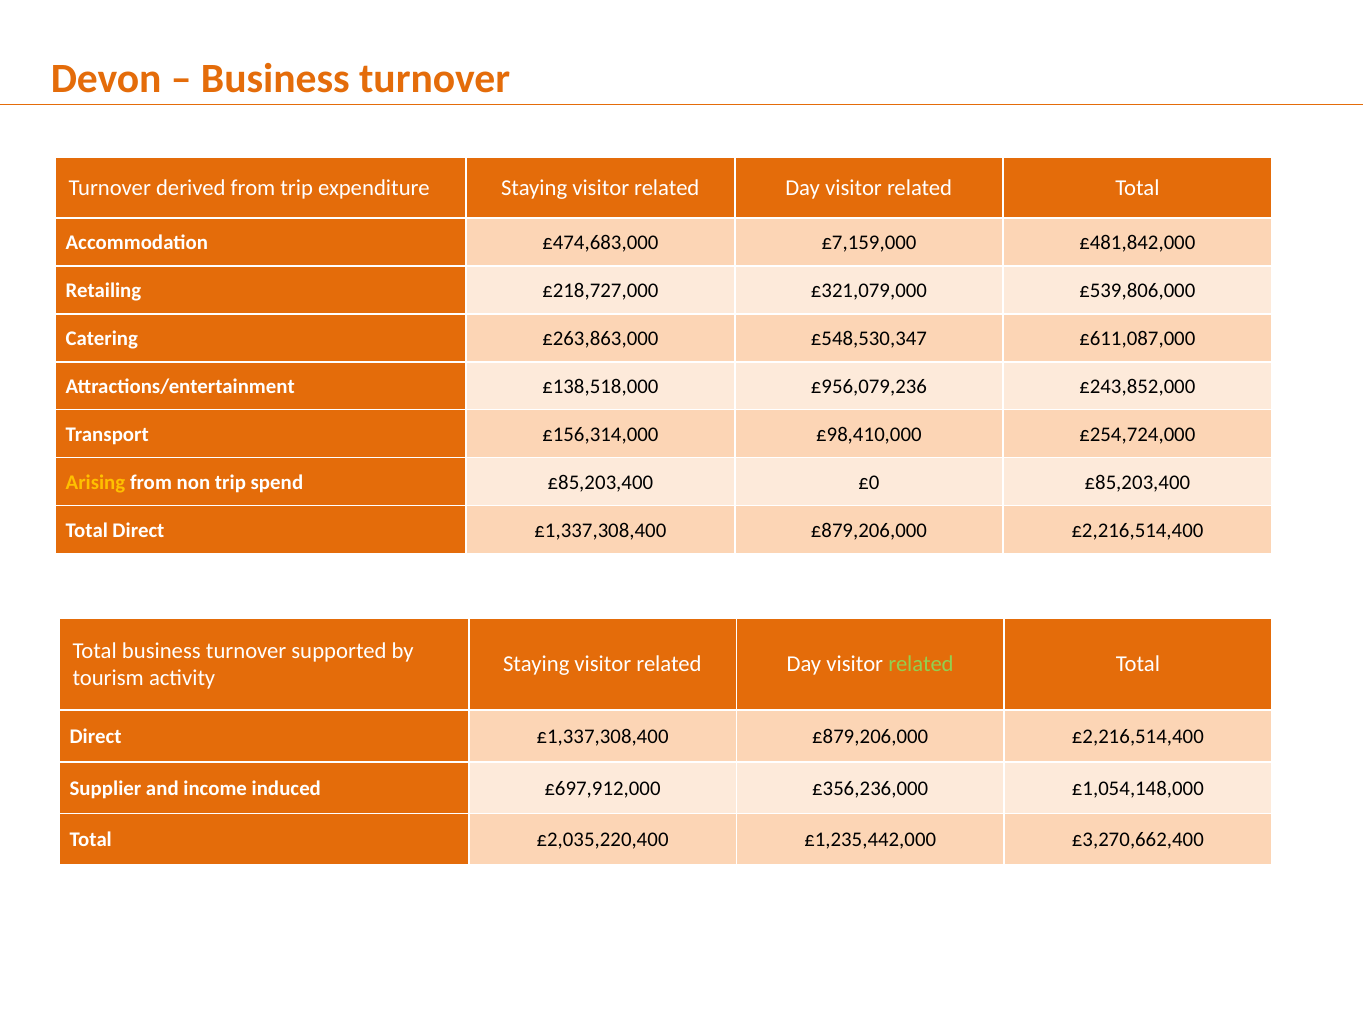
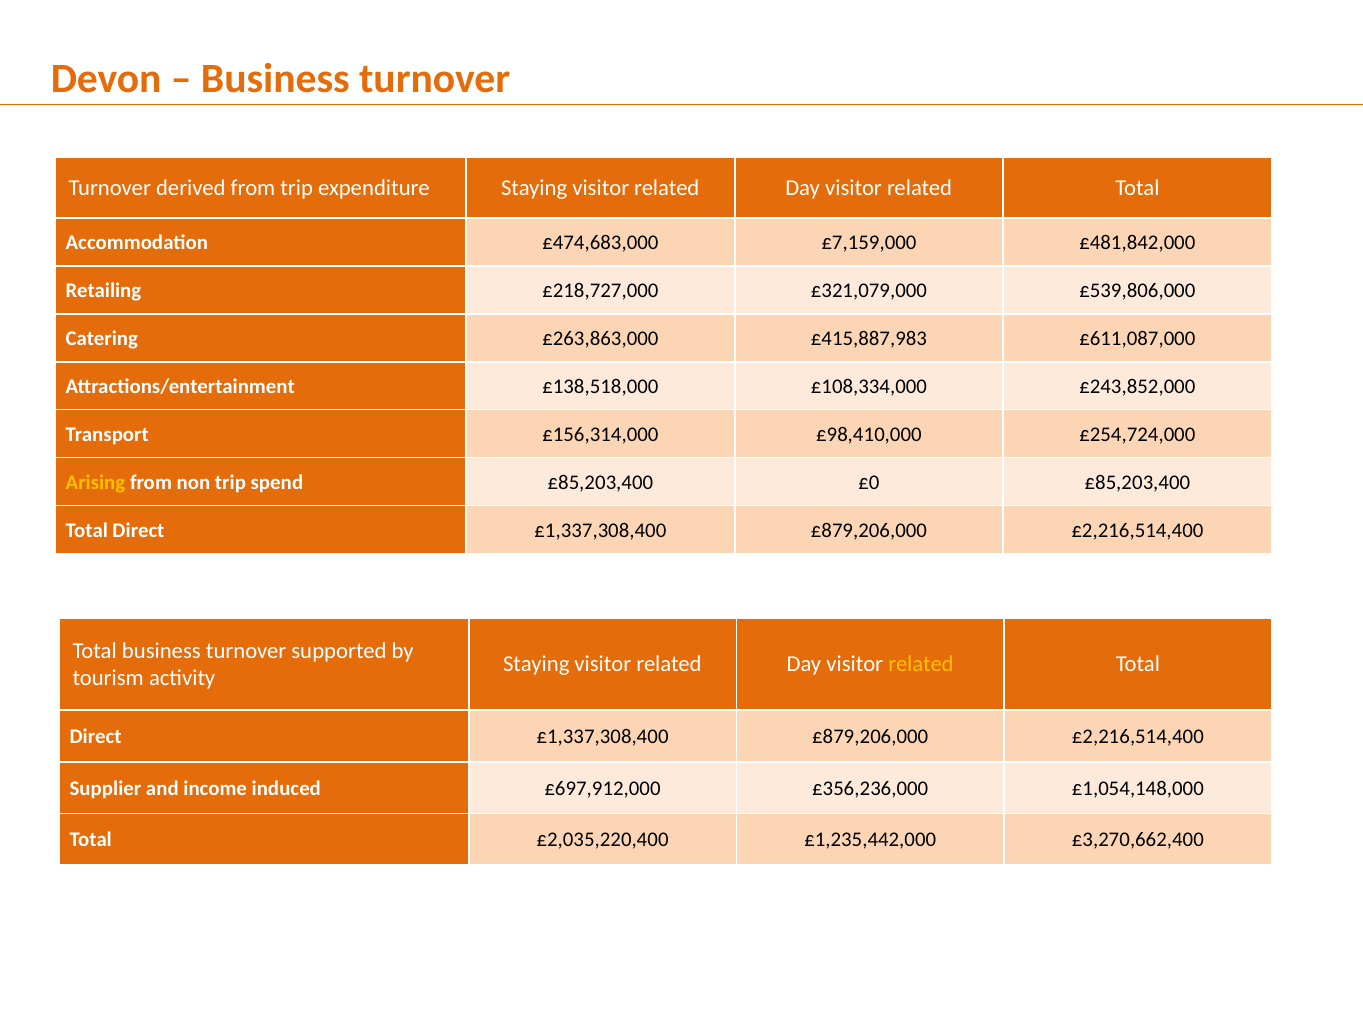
£548,530,347: £548,530,347 -> £415,887,983
£956,079,236: £956,079,236 -> £108,334,000
related at (921, 665) colour: light green -> yellow
